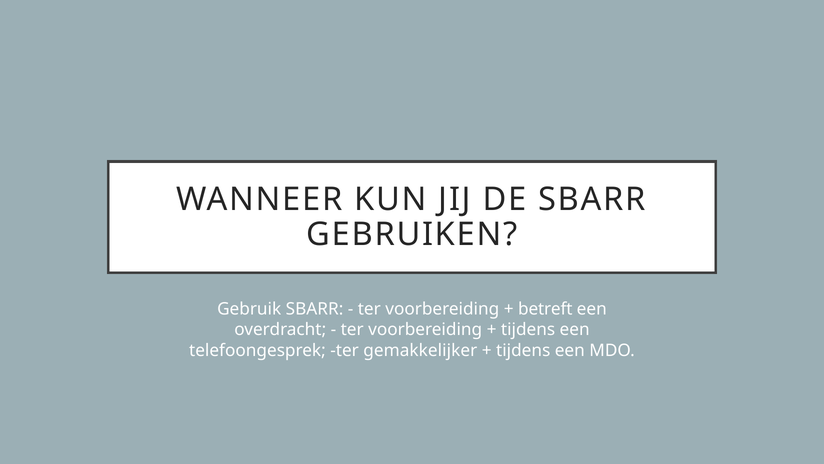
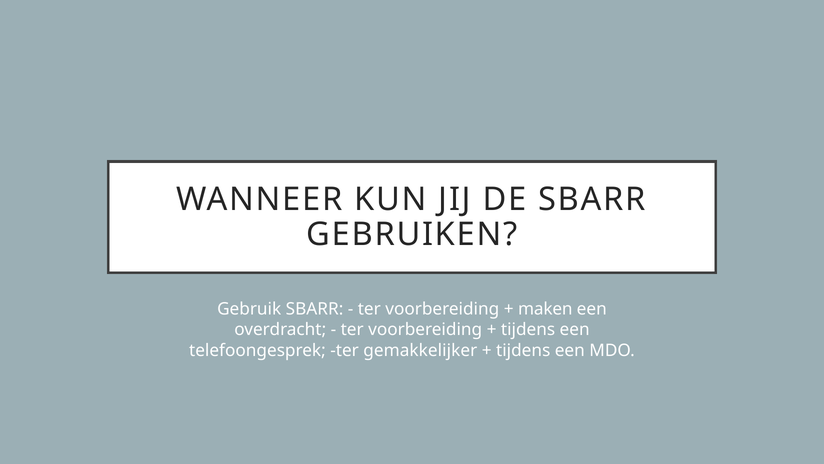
betreft: betreft -> maken
